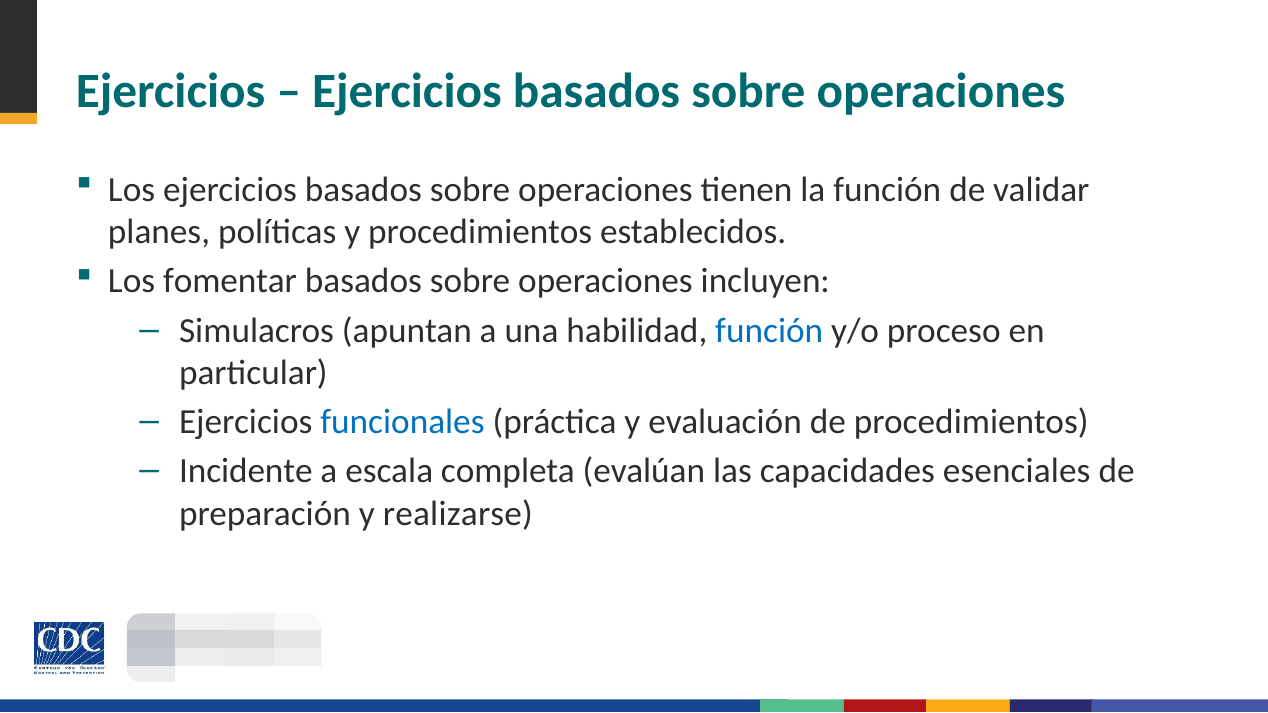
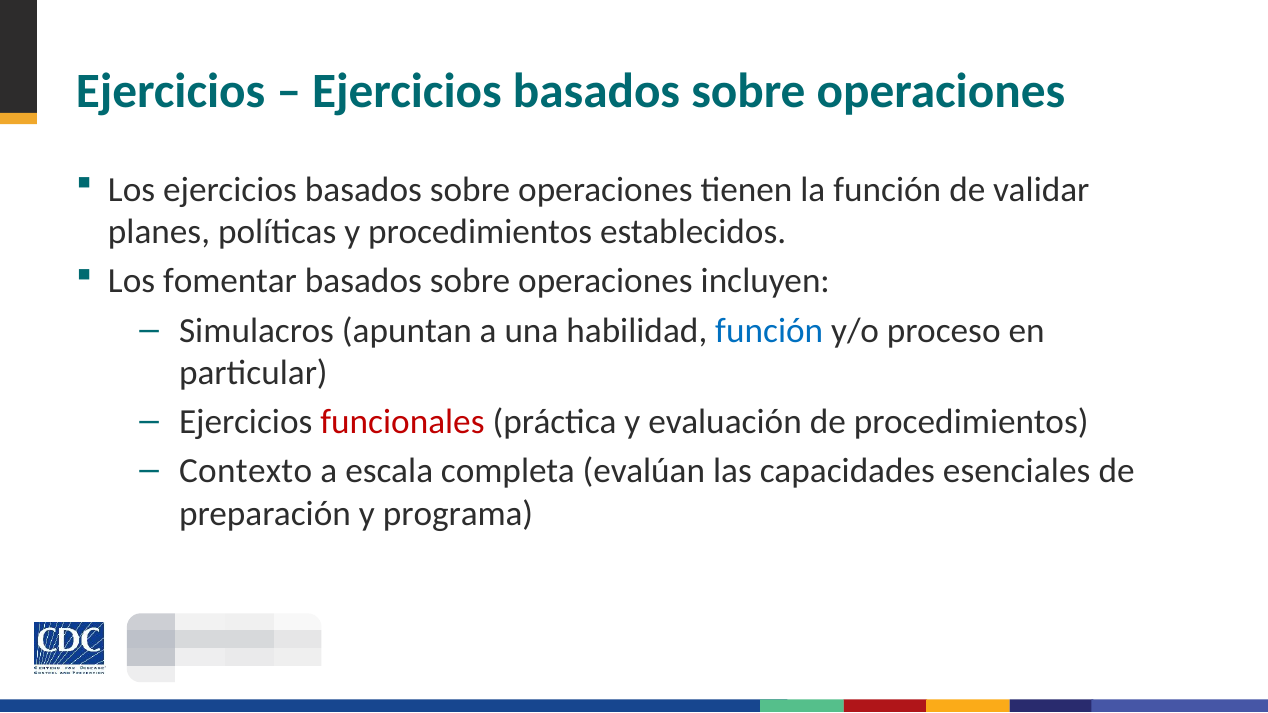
funcionales colour: blue -> red
Incidente: Incidente -> Contexto
realizarse: realizarse -> programa
